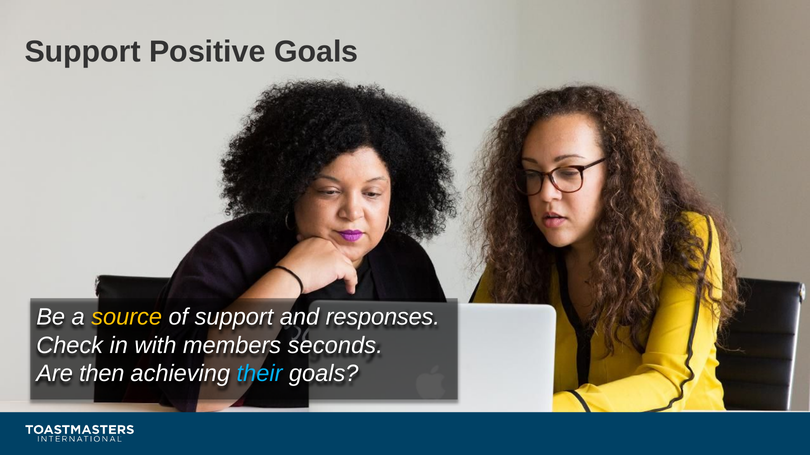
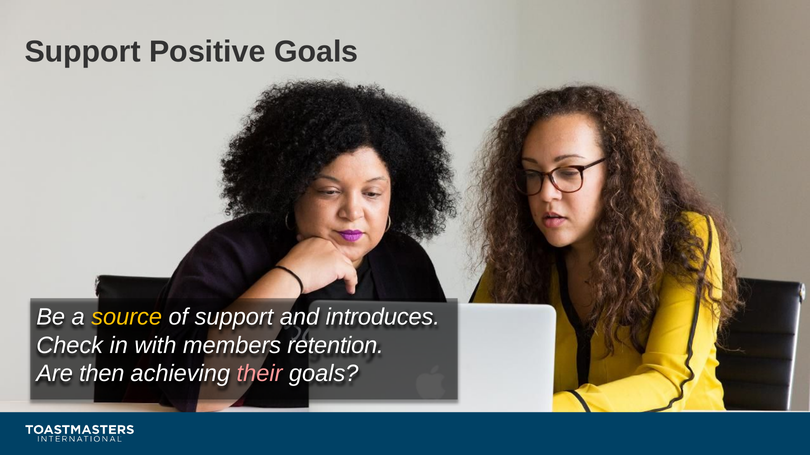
responses: responses -> introduces
seconds: seconds -> retention
their colour: light blue -> pink
